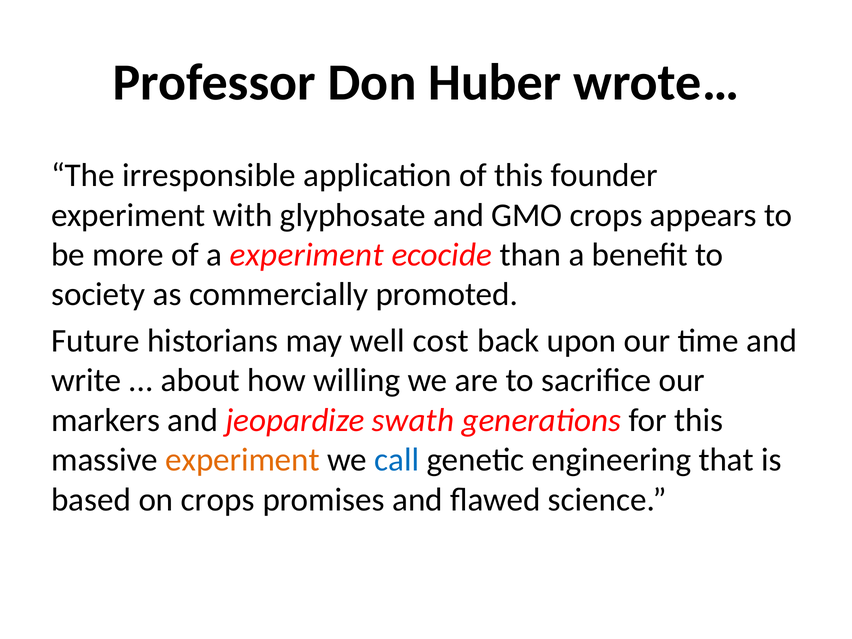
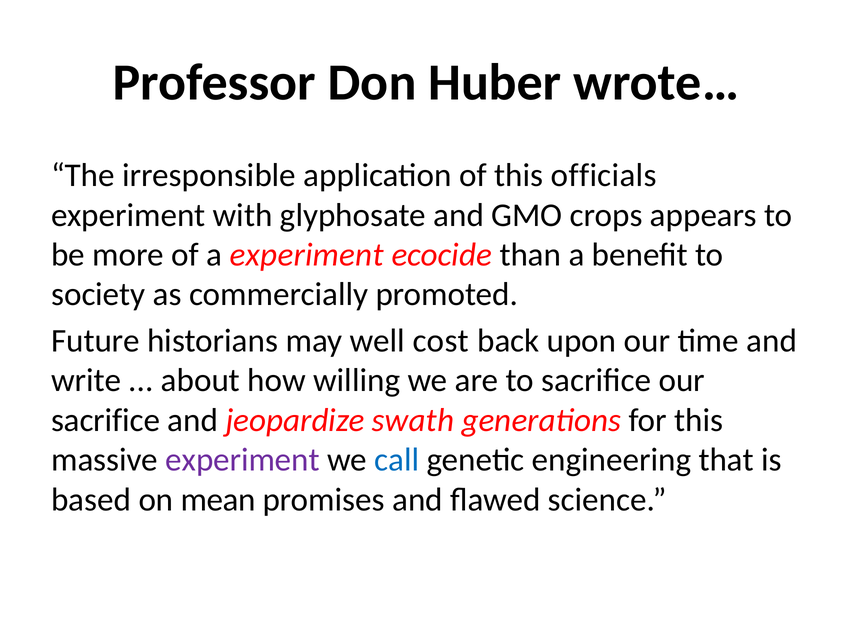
founder: founder -> officials
markers at (106, 420): markers -> sacrifice
experiment at (243, 460) colour: orange -> purple
on crops: crops -> mean
